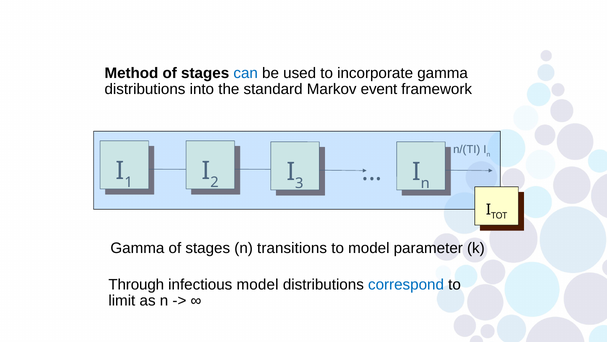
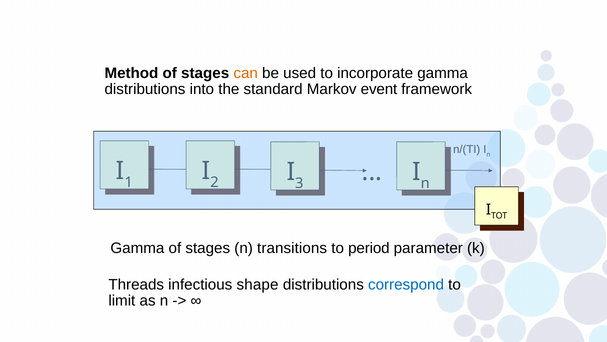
can colour: blue -> orange
to model: model -> period
Through: Through -> Threads
infectious model: model -> shape
